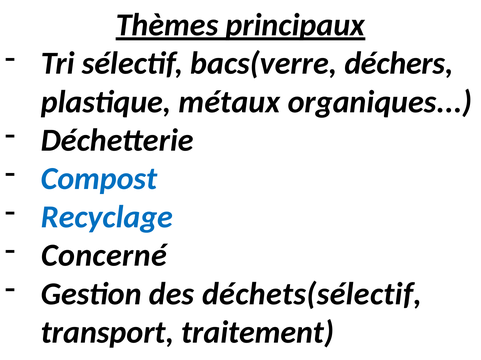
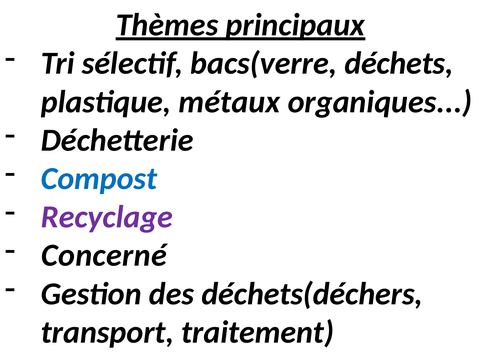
déchers: déchers -> déchets
Recyclage colour: blue -> purple
déchets(sélectif: déchets(sélectif -> déchets(déchers
